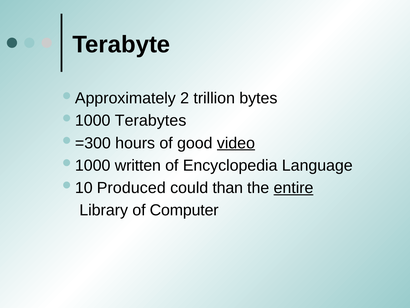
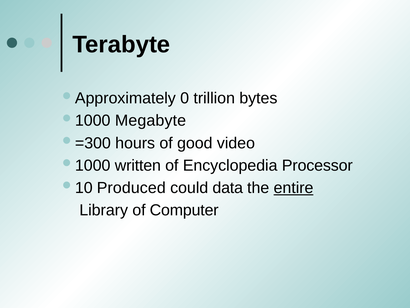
2: 2 -> 0
Terabytes: Terabytes -> Megabyte
video underline: present -> none
Language: Language -> Processor
than: than -> data
